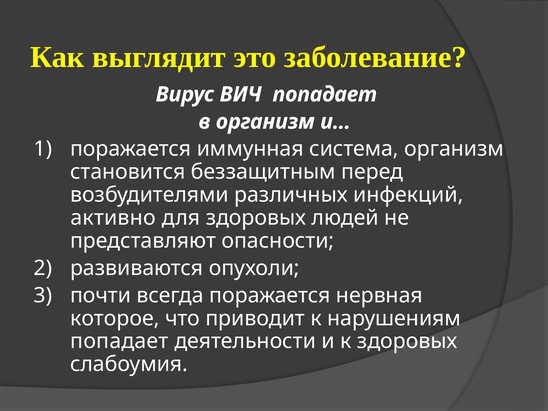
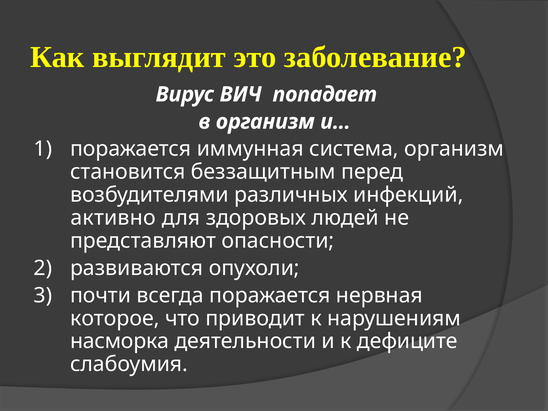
попадает at (119, 341): попадает -> насморка
к здоровых: здоровых -> дефиците
